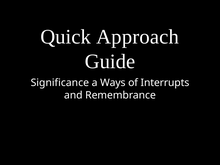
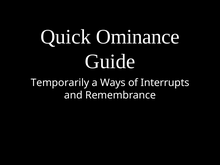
Approach: Approach -> Ominance
Significance: Significance -> Temporarily
